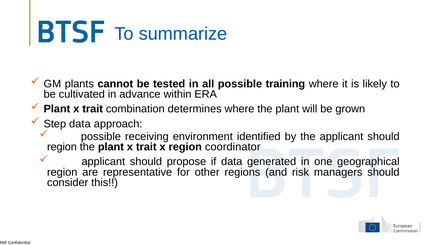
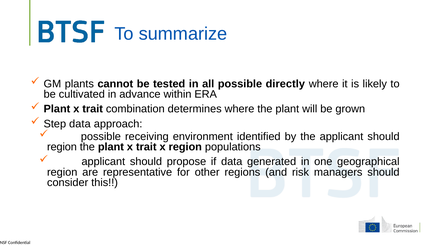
training: training -> directly
coordinator: coordinator -> populations
